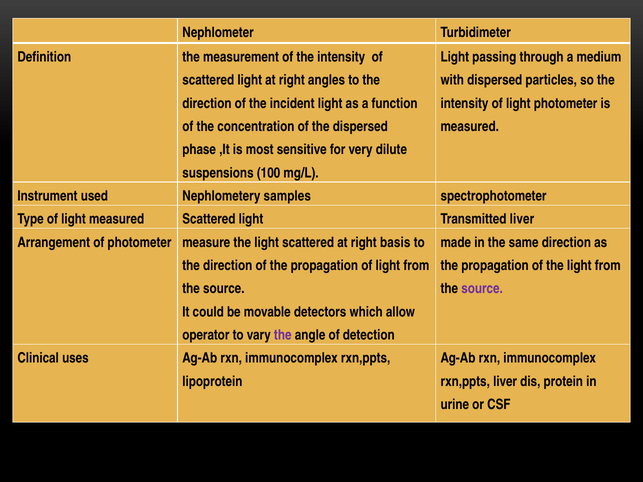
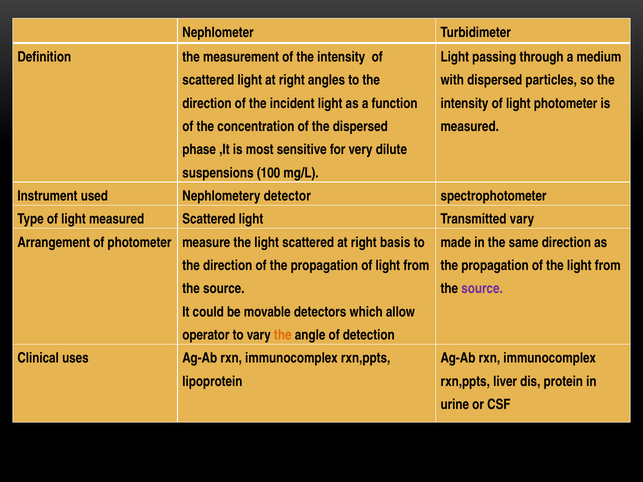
samples: samples -> detector
Transmitted liver: liver -> vary
the at (283, 335) colour: purple -> orange
